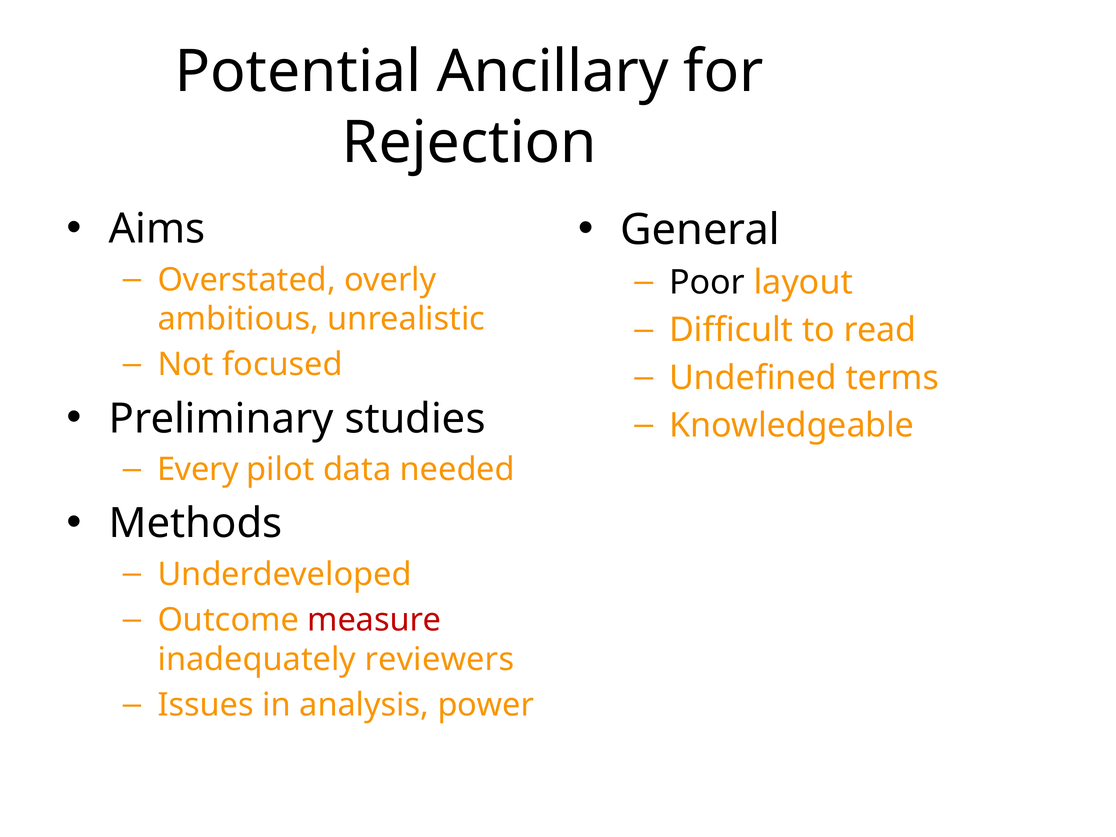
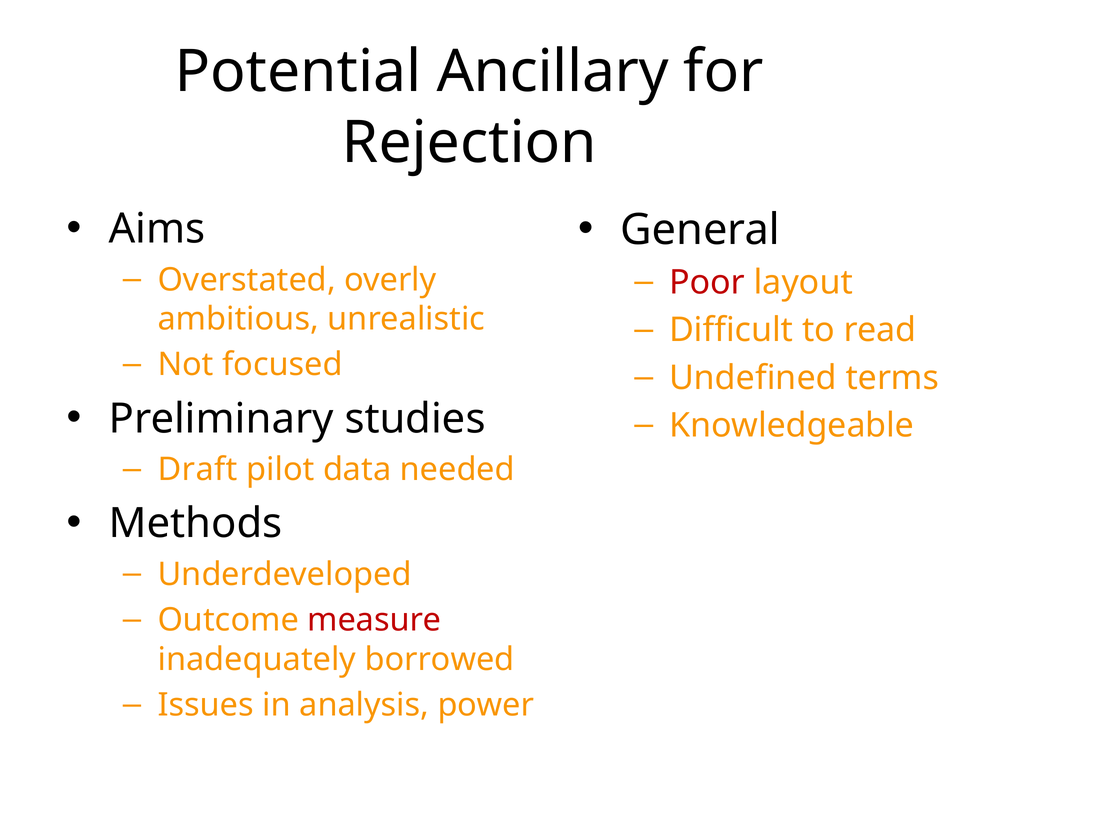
Poor colour: black -> red
Every: Every -> Draft
reviewers: reviewers -> borrowed
